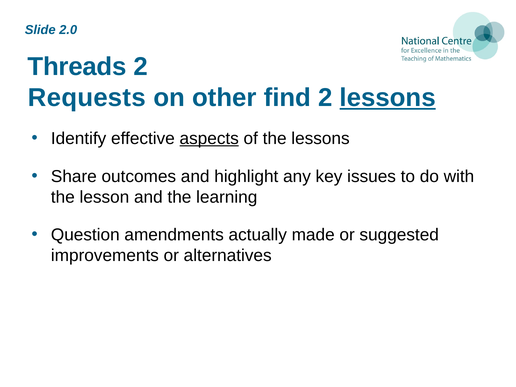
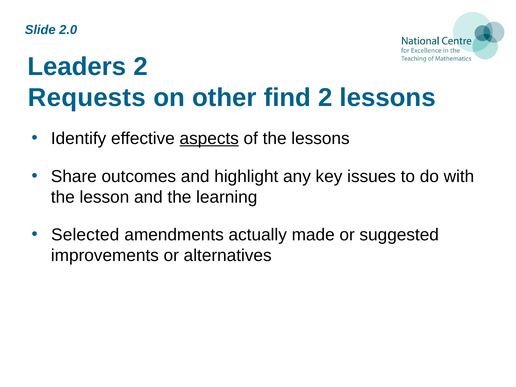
Threads: Threads -> Leaders
lessons at (388, 98) underline: present -> none
Question: Question -> Selected
